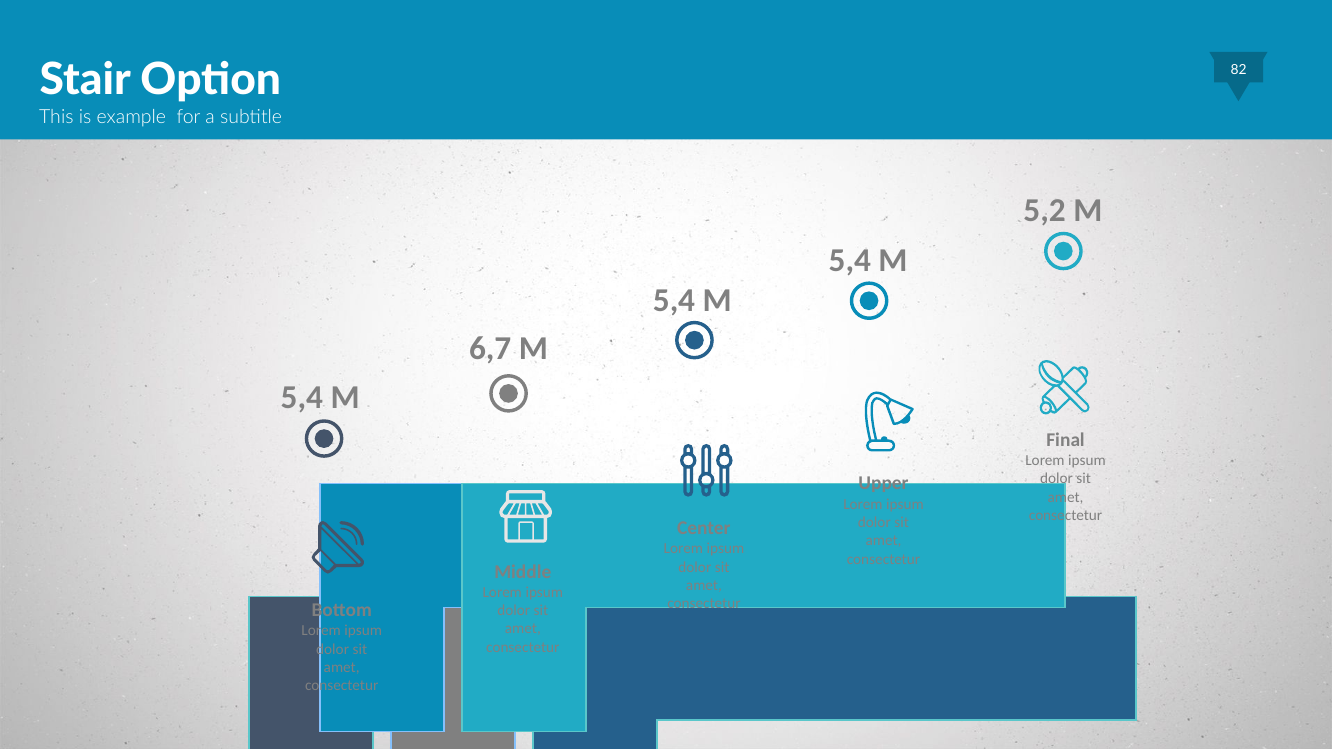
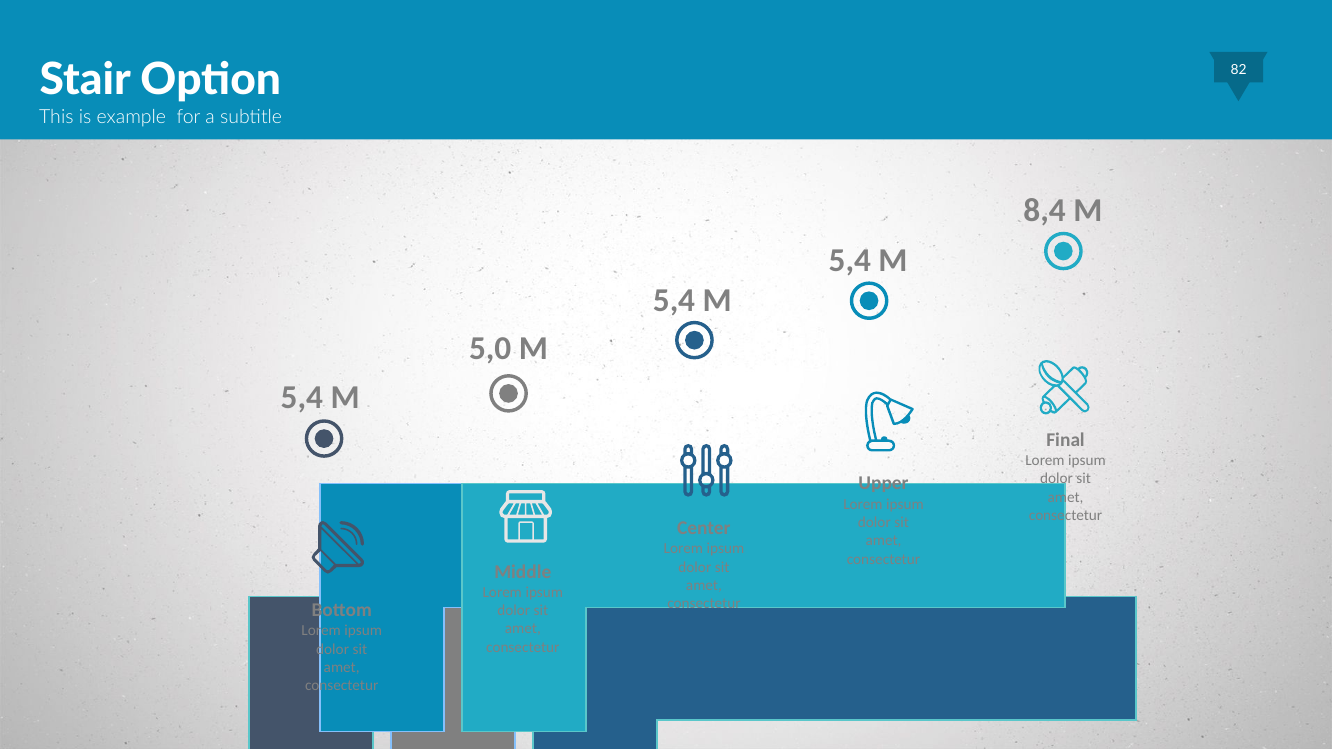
5,2: 5,2 -> 8,4
6,7: 6,7 -> 5,0
